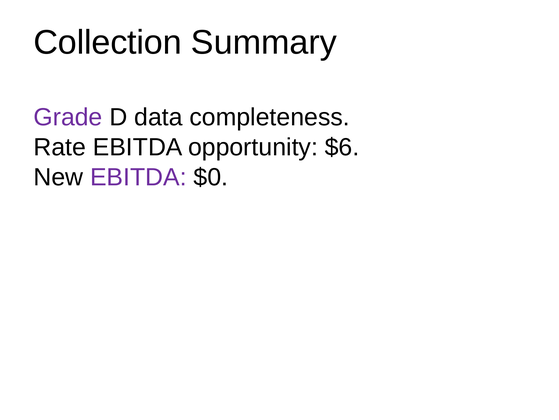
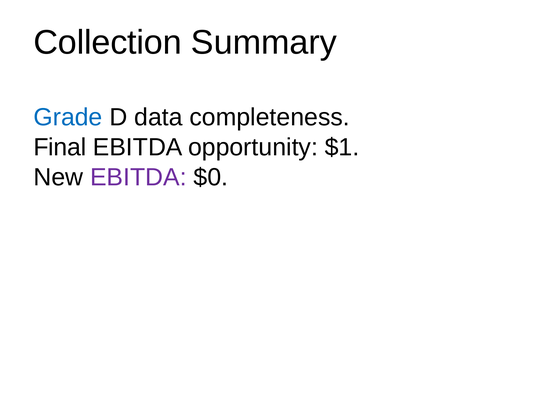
Grade colour: purple -> blue
Rate: Rate -> Final
$6: $6 -> $1
